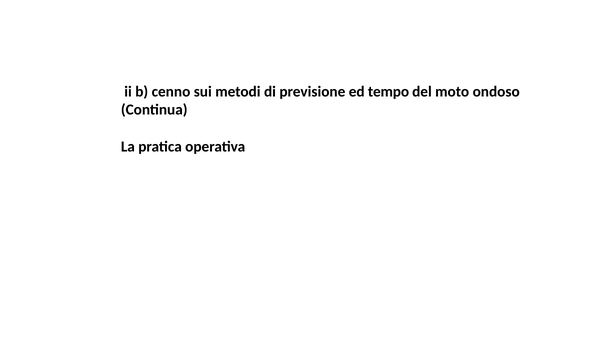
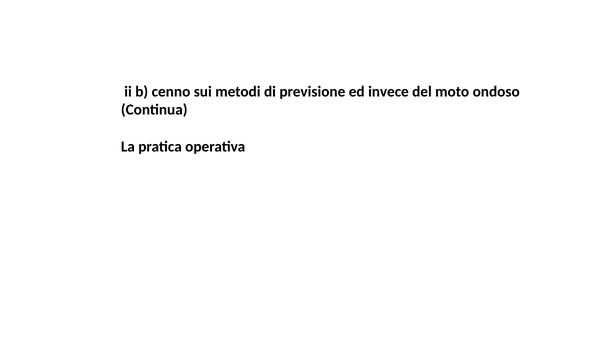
tempo: tempo -> invece
